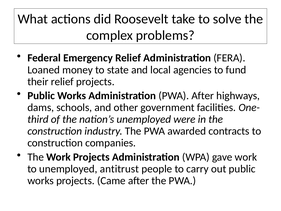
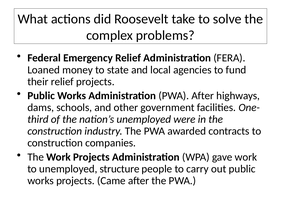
antitrust: antitrust -> structure
